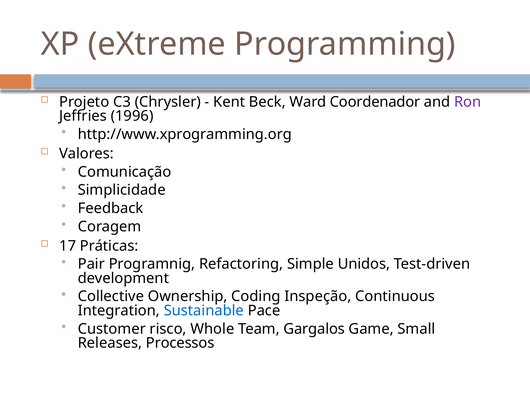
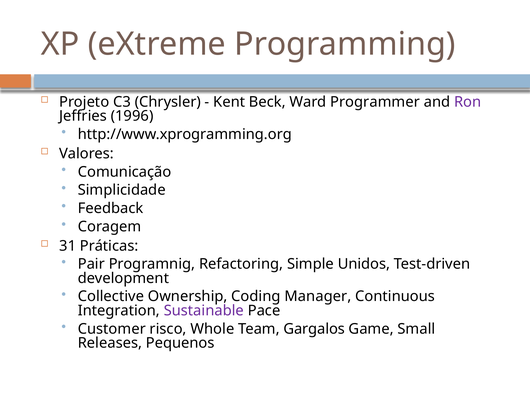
Coordenador: Coordenador -> Programmer
17: 17 -> 31
Inspeção: Inspeção -> Manager
Sustainable colour: blue -> purple
Processos: Processos -> Pequenos
